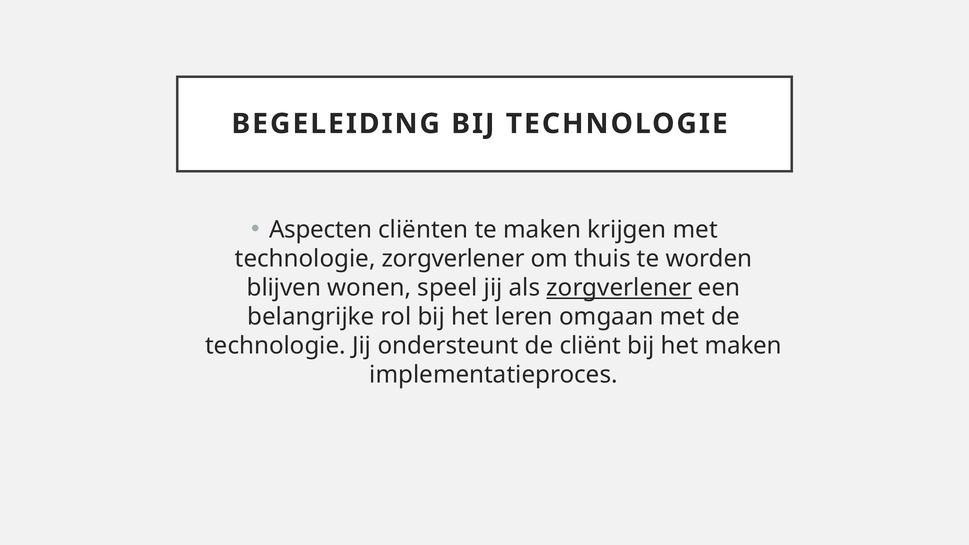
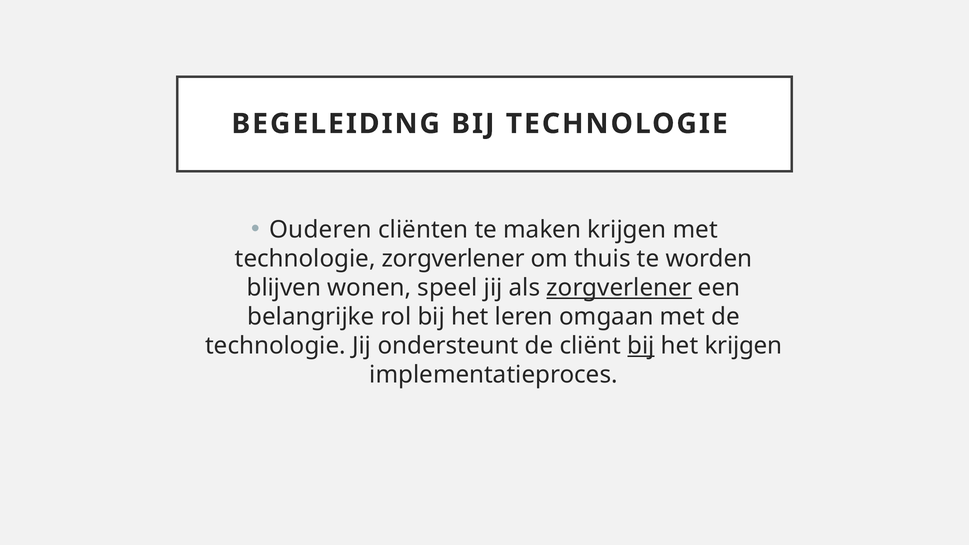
Aspecten: Aspecten -> Ouderen
bij at (641, 346) underline: none -> present
het maken: maken -> krijgen
